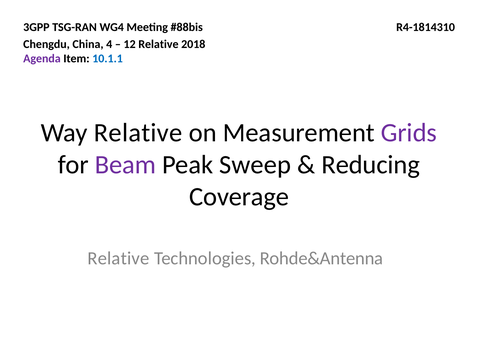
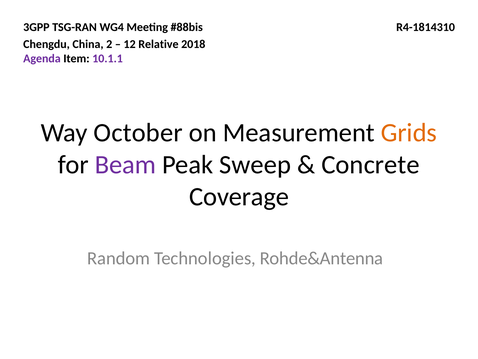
4: 4 -> 2
10.1.1 colour: blue -> purple
Way Relative: Relative -> October
Grids colour: purple -> orange
Reducing: Reducing -> Concrete
Relative at (118, 258): Relative -> Random
